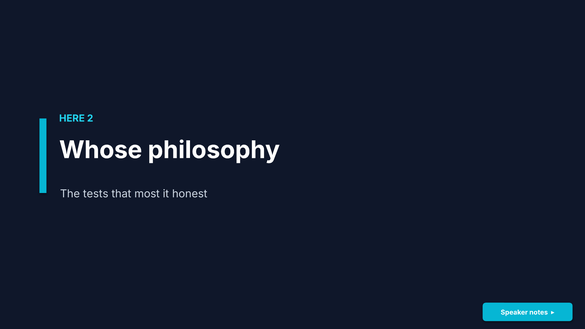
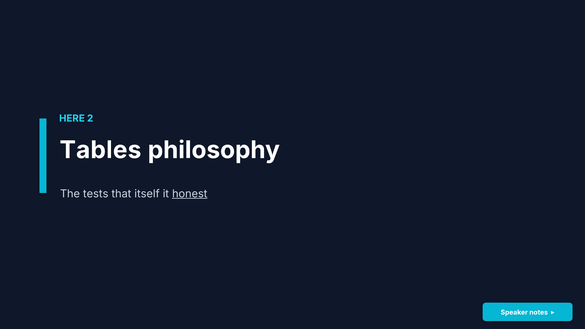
Whose: Whose -> Tables
most: most -> itself
honest underline: none -> present
